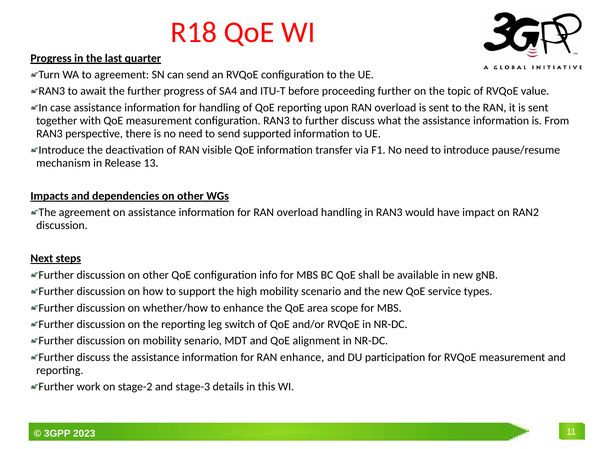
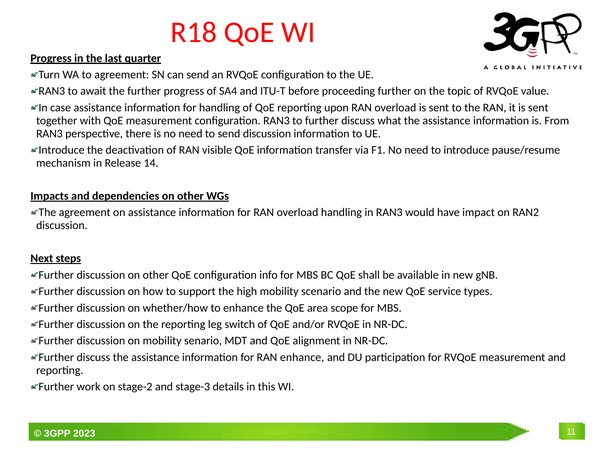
send supported: supported -> discussion
13: 13 -> 14
